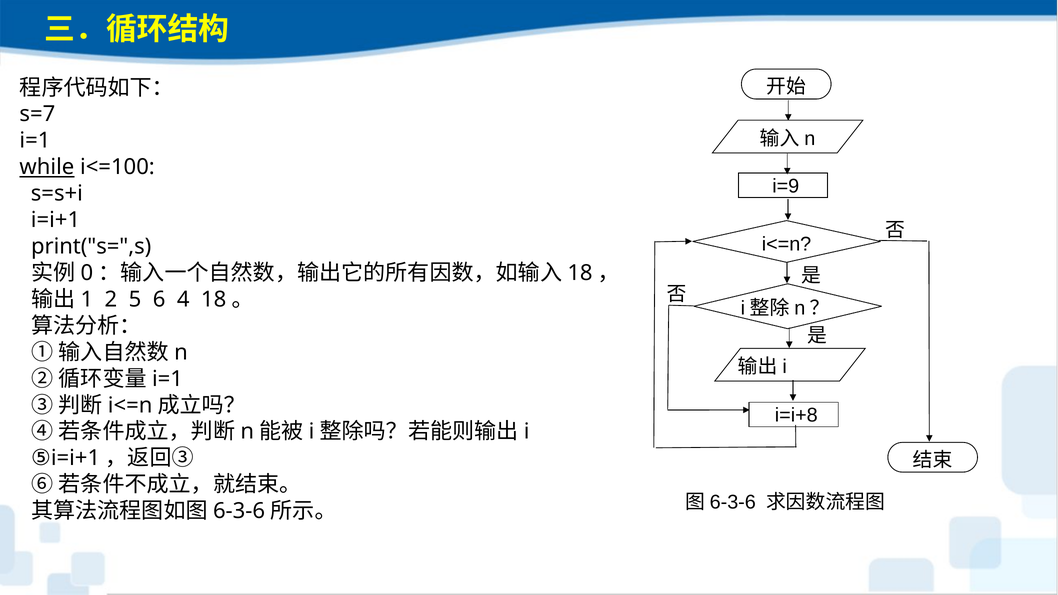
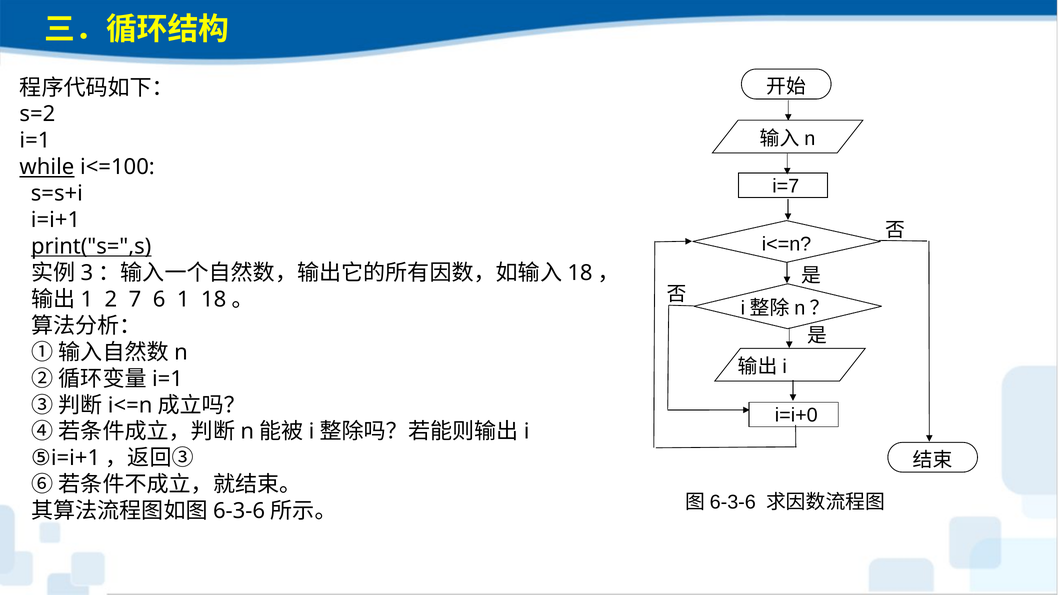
s=7: s=7 -> s=2
i=9: i=9 -> i=7
print("s=",s underline: none -> present
0: 0 -> 3
5: 5 -> 7
6 4: 4 -> 1
i=i+8: i=i+8 -> i=i+0
